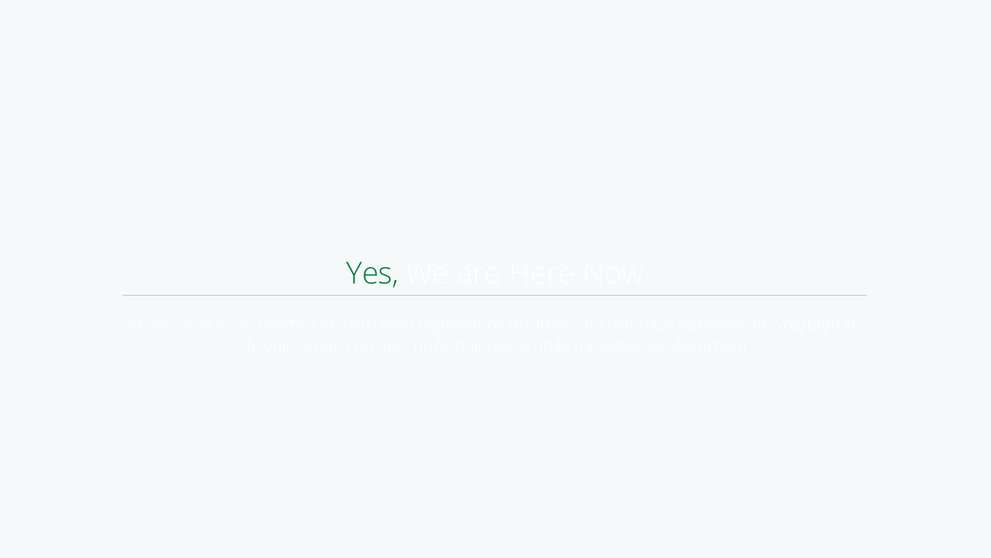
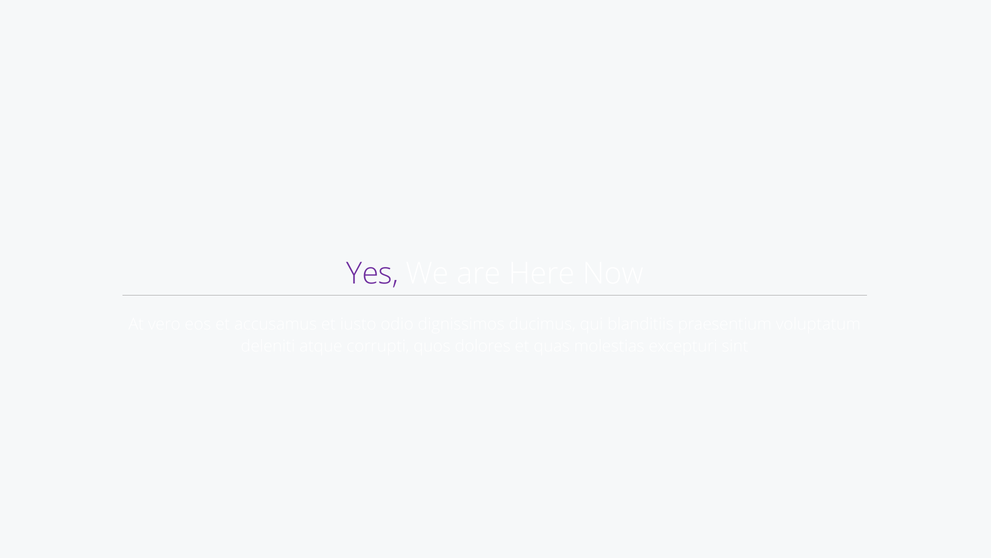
Yes colour: green -> purple
